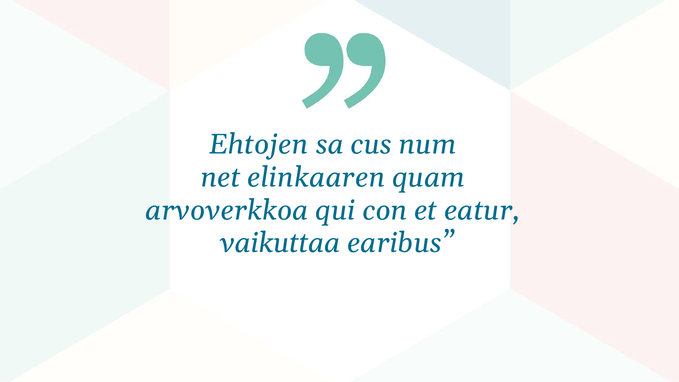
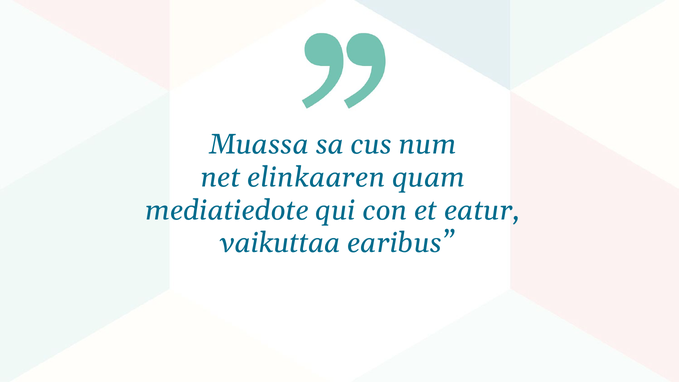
Ehtojen: Ehtojen -> Muassa
arvoverkkoa: arvoverkkoa -> mediatiedote
